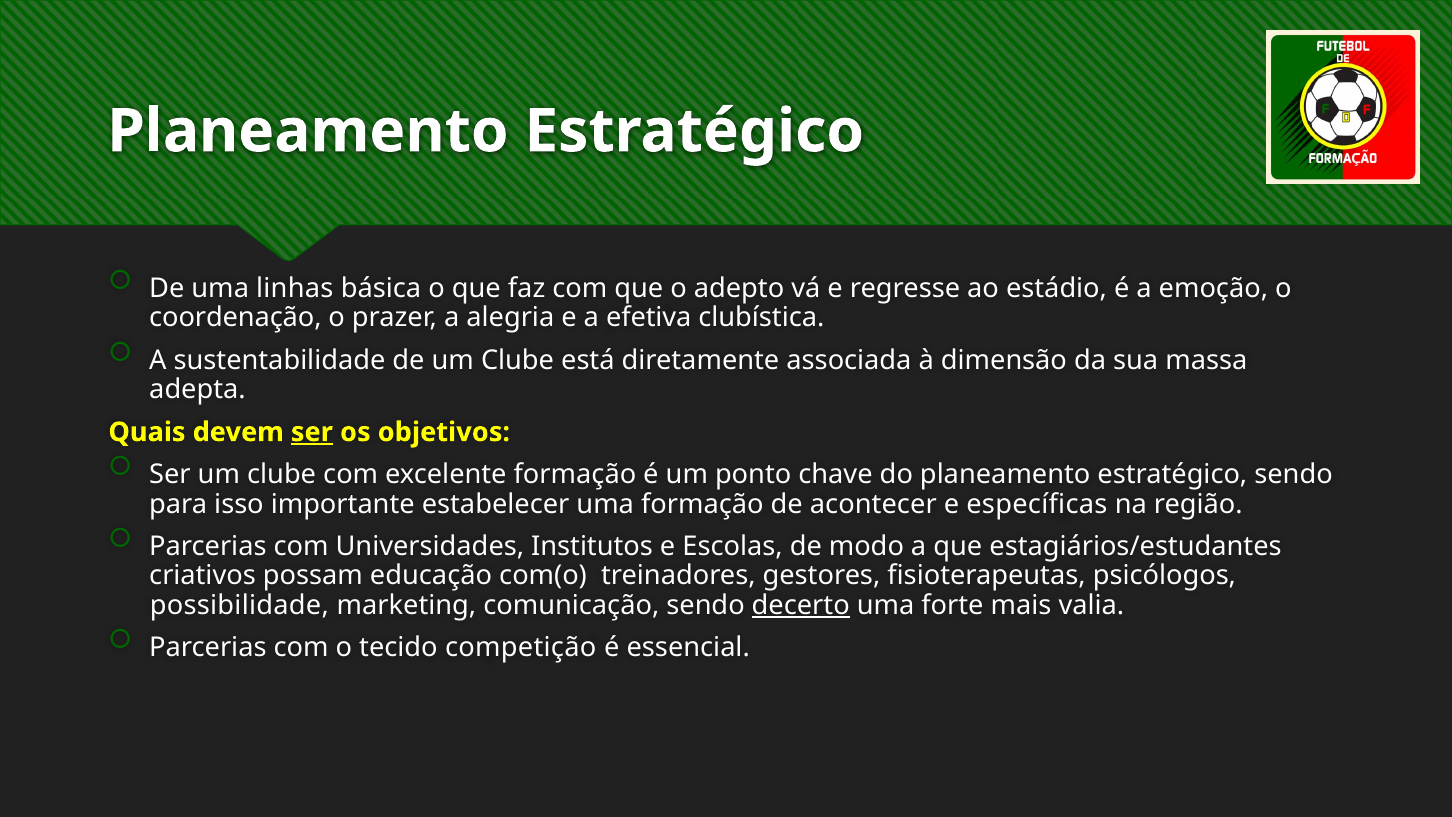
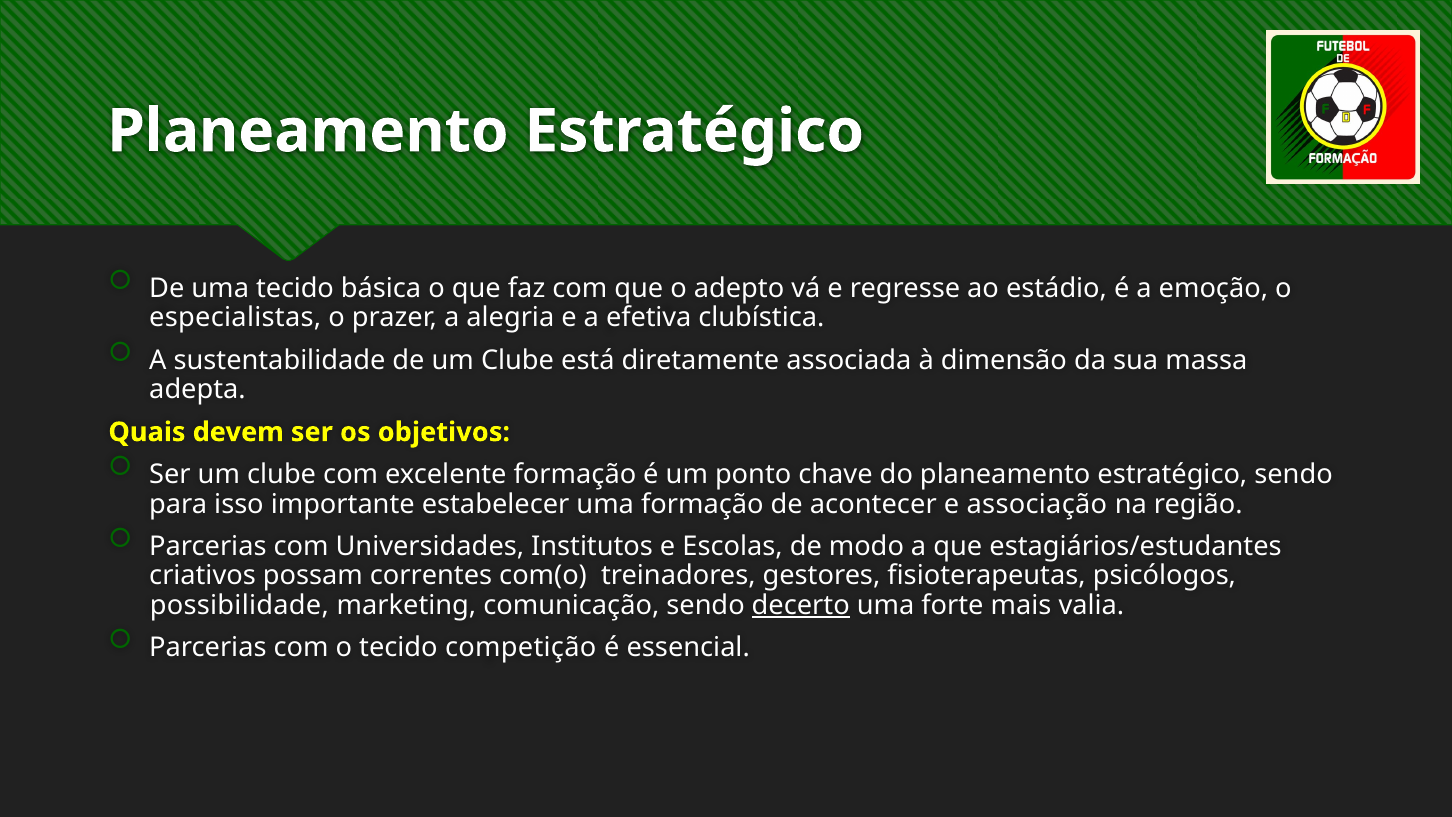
uma linhas: linhas -> tecido
coordenação: coordenação -> especialistas
ser at (312, 432) underline: present -> none
específicas: específicas -> associação
educação: educação -> correntes
